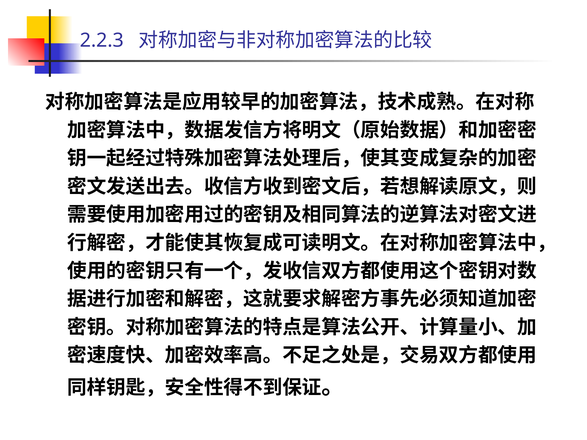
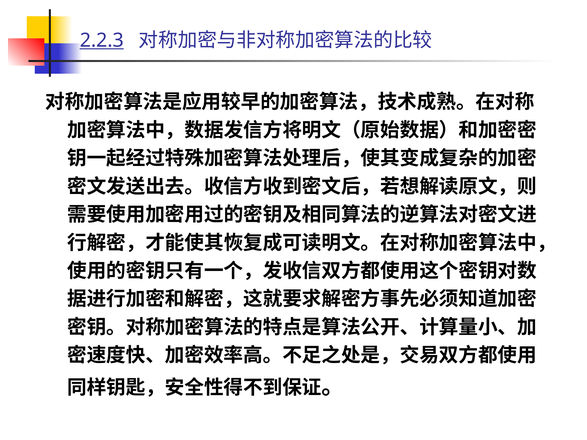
2.2.3 underline: none -> present
